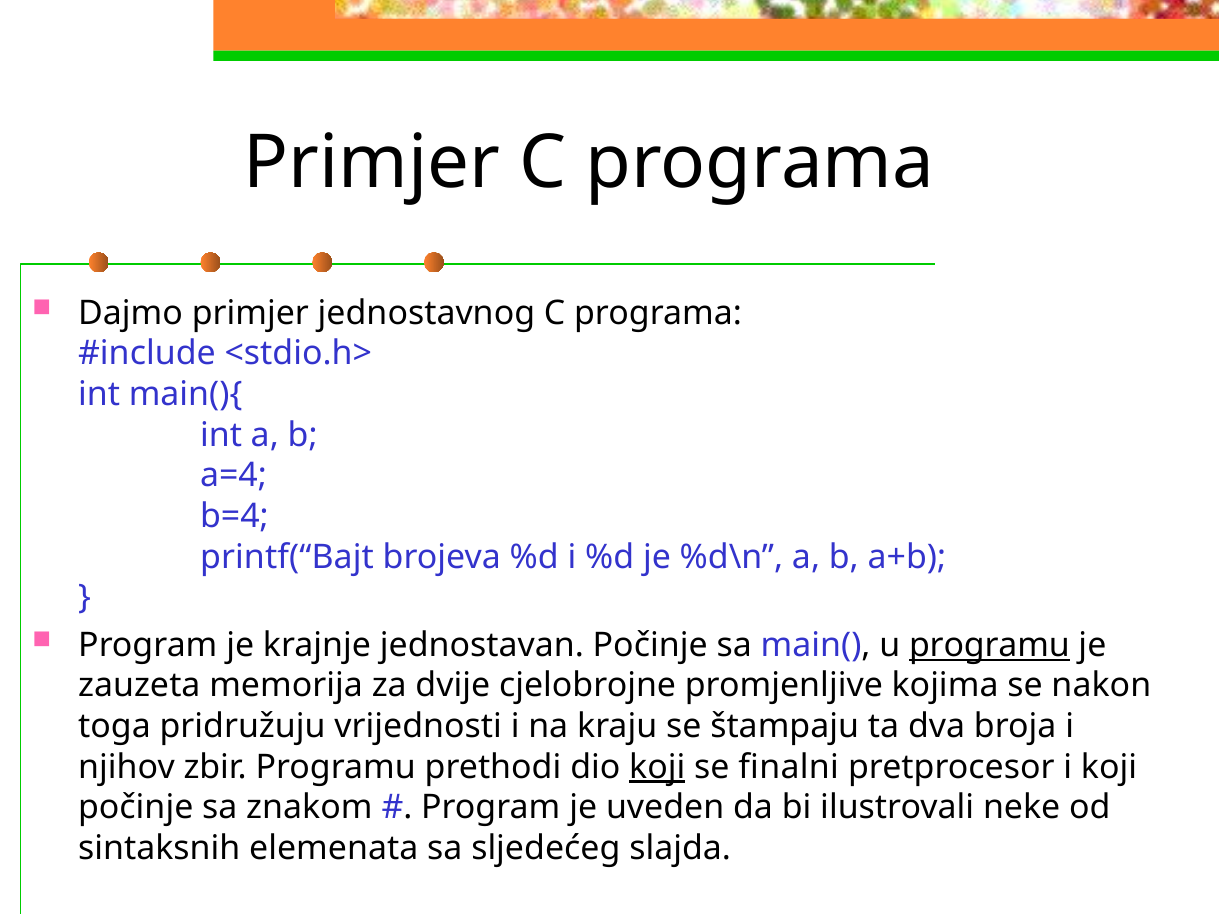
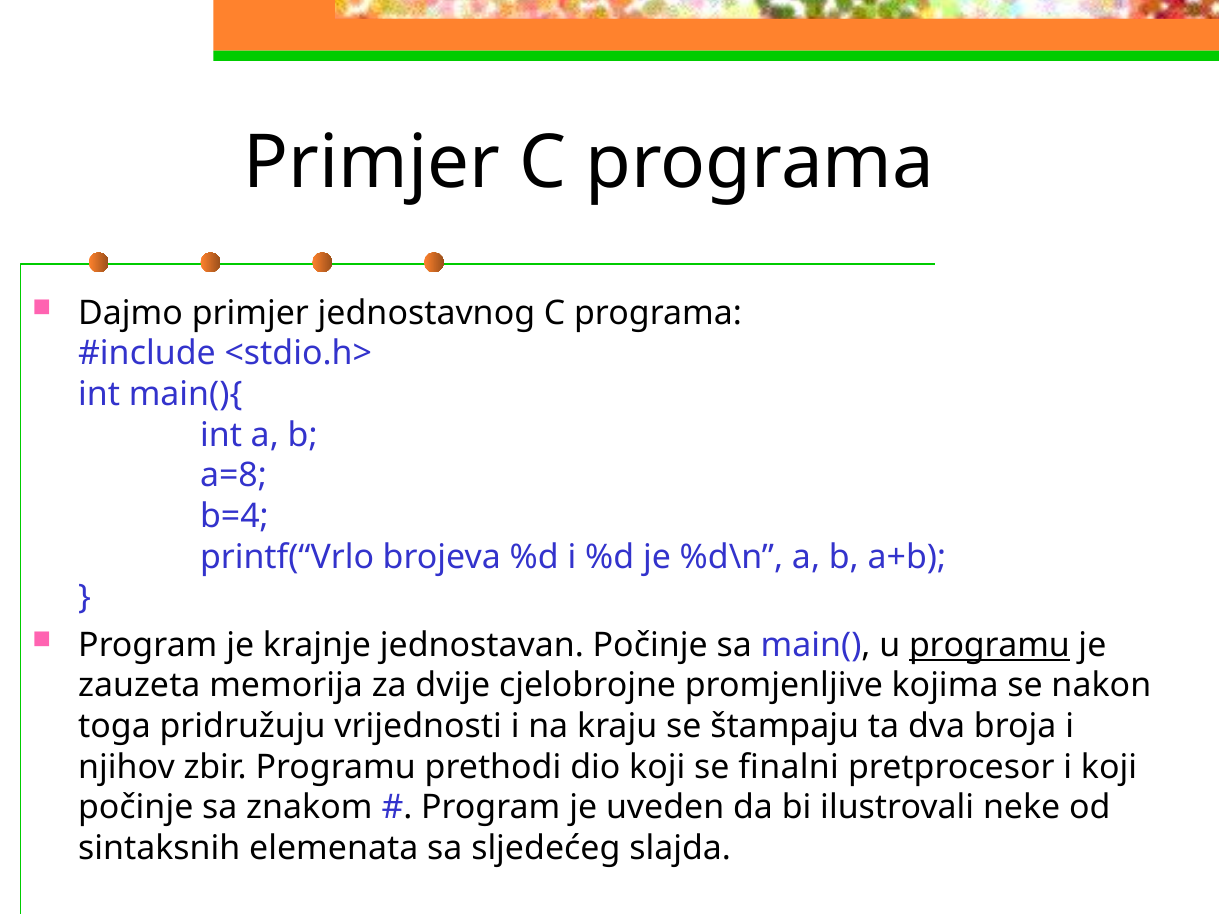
a=4: a=4 -> a=8
printf(“Bajt: printf(“Bajt -> printf(“Vrlo
koji at (657, 767) underline: present -> none
